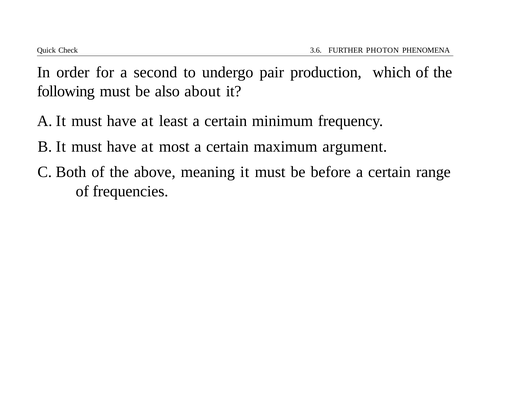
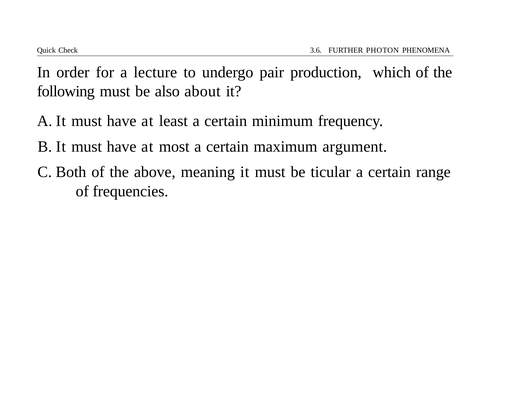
second: second -> lecture
before: before -> ticular
